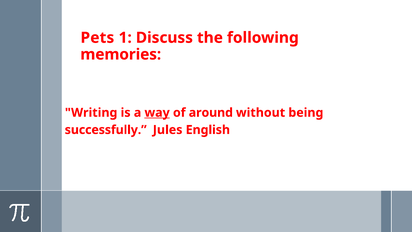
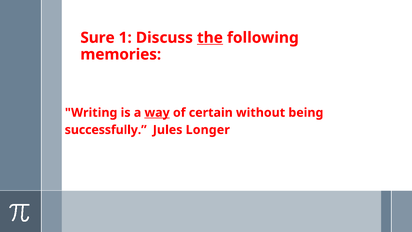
Pets: Pets -> Sure
the underline: none -> present
around: around -> certain
English: English -> Longer
